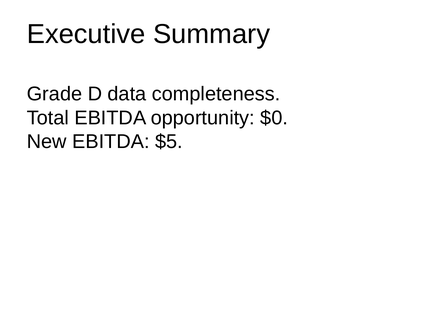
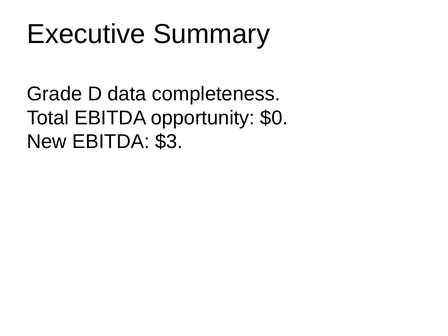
$5: $5 -> $3
